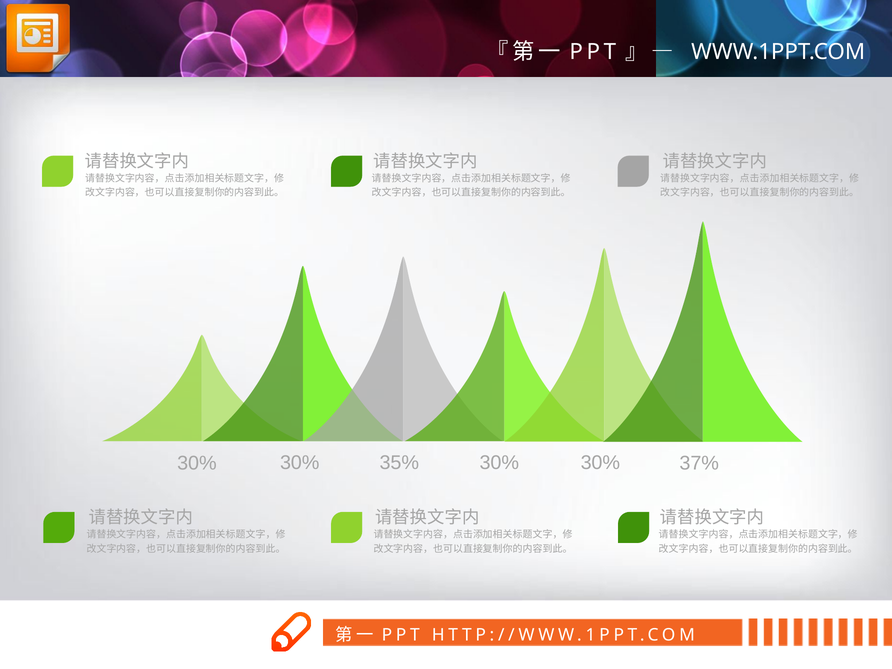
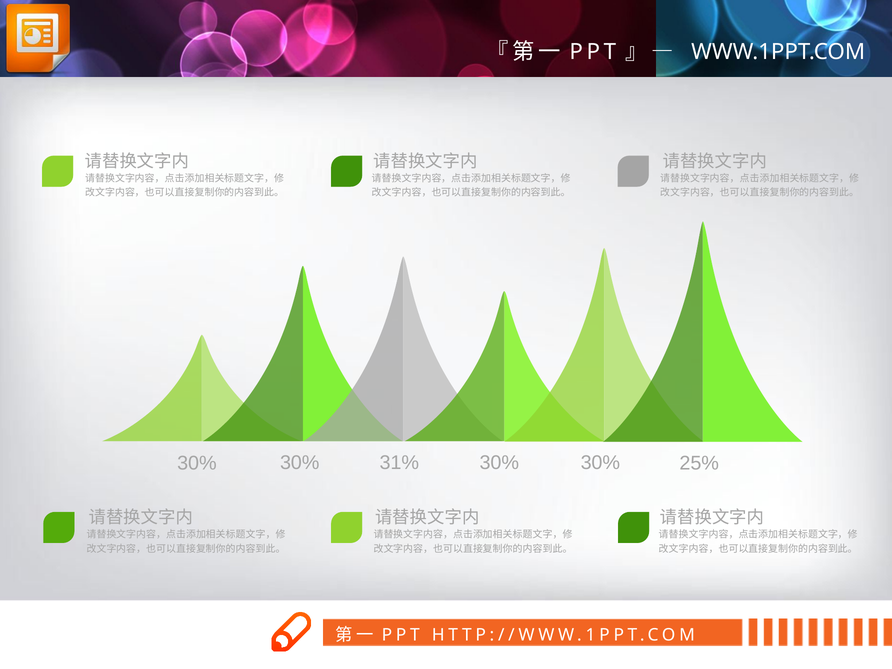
35%: 35% -> 31%
37%: 37% -> 25%
